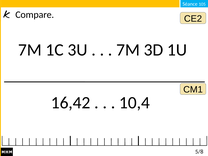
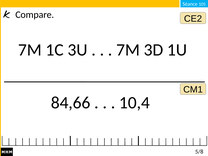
16,42: 16,42 -> 84,66
